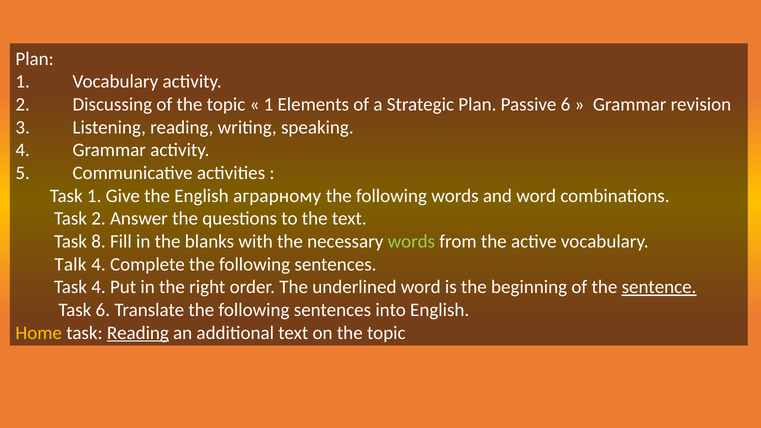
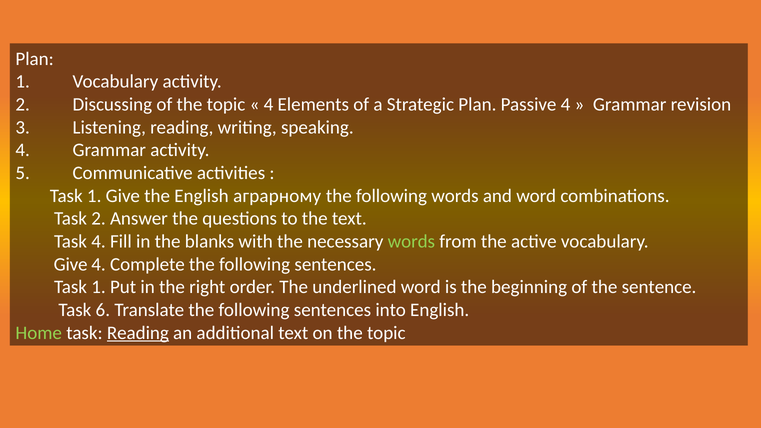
1 at (268, 104): 1 -> 4
Passive 6: 6 -> 4
Task 8: 8 -> 4
Talk at (70, 264): Talk -> Give
4 at (98, 287): 4 -> 1
sentence underline: present -> none
Home colour: yellow -> light green
